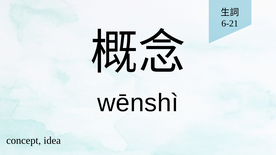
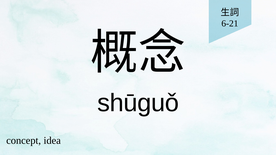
wēnshì: wēnshì -> shūguǒ
